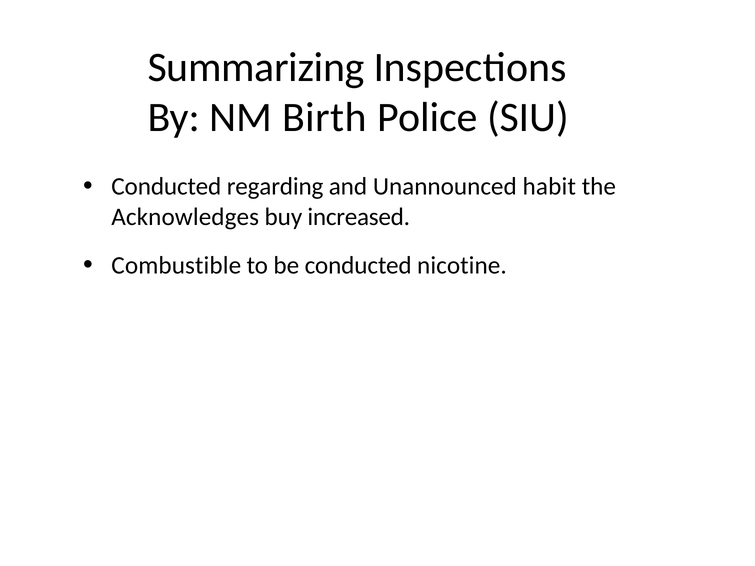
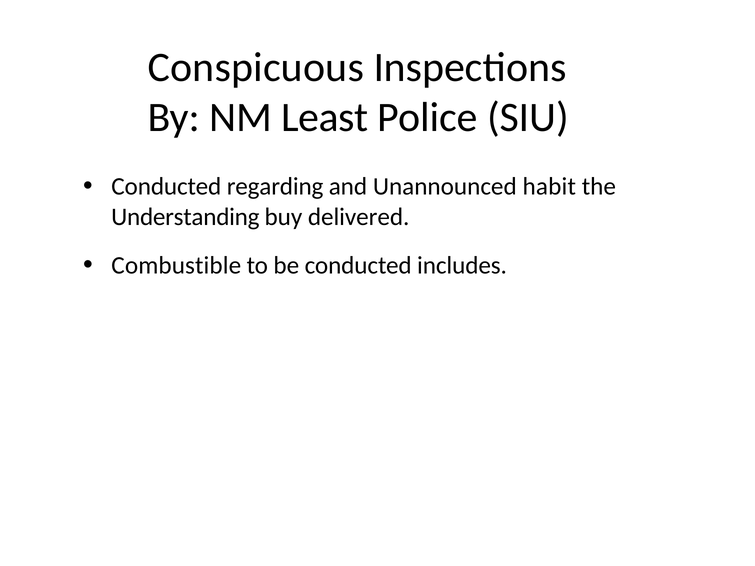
Summarizing: Summarizing -> Conspicuous
Birth: Birth -> Least
Acknowledges: Acknowledges -> Understanding
increased: increased -> delivered
nicotine: nicotine -> includes
